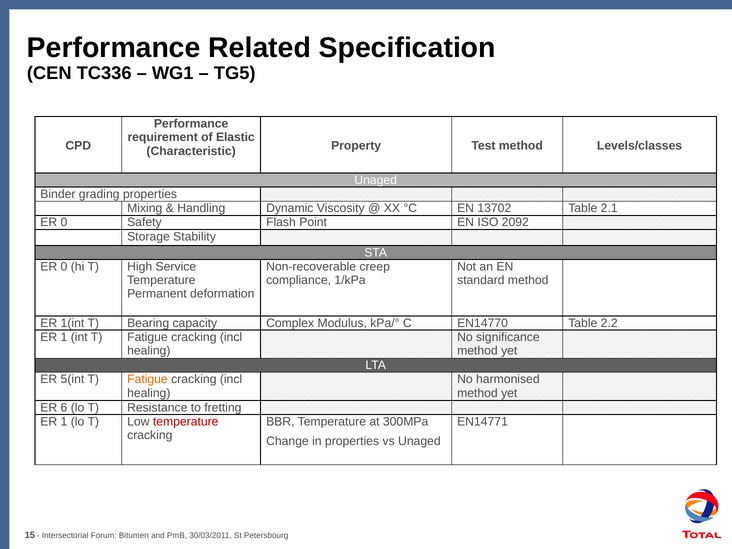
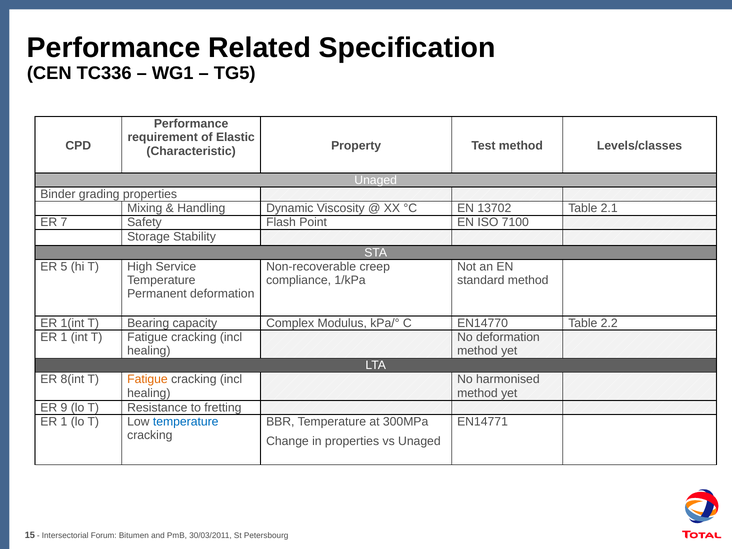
0 at (64, 222): 0 -> 7
2092: 2092 -> 7100
0 at (64, 267): 0 -> 5
No significance: significance -> deformation
5(int: 5(int -> 8(int
6: 6 -> 9
temperature at (186, 422) colour: red -> blue
